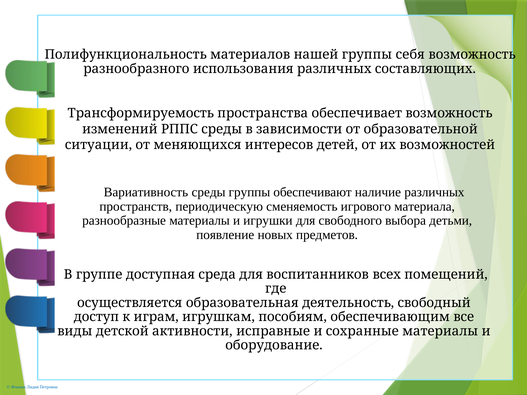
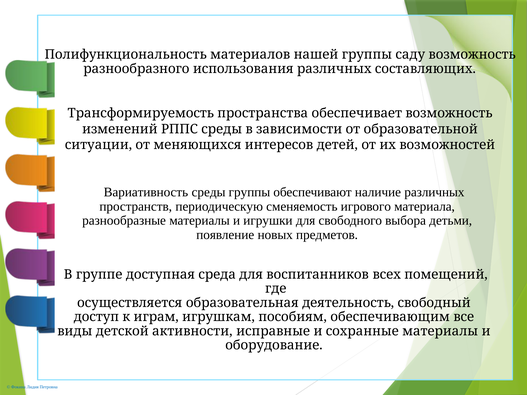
себя: себя -> саду
